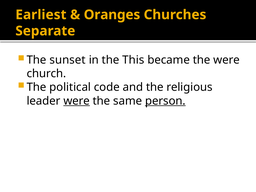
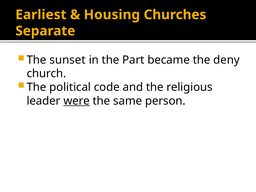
Oranges: Oranges -> Housing
This: This -> Part
the were: were -> deny
person underline: present -> none
